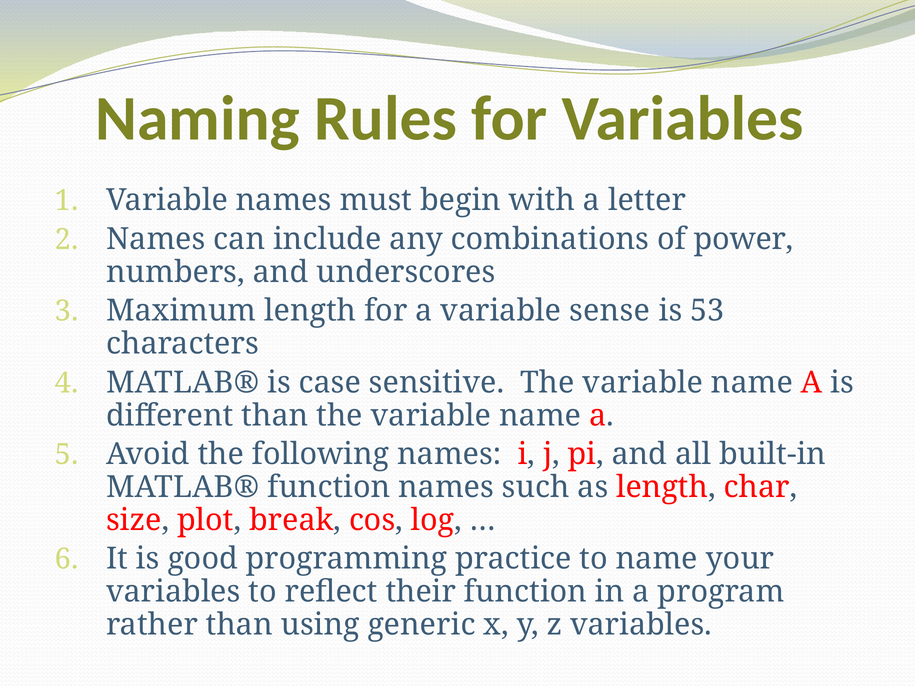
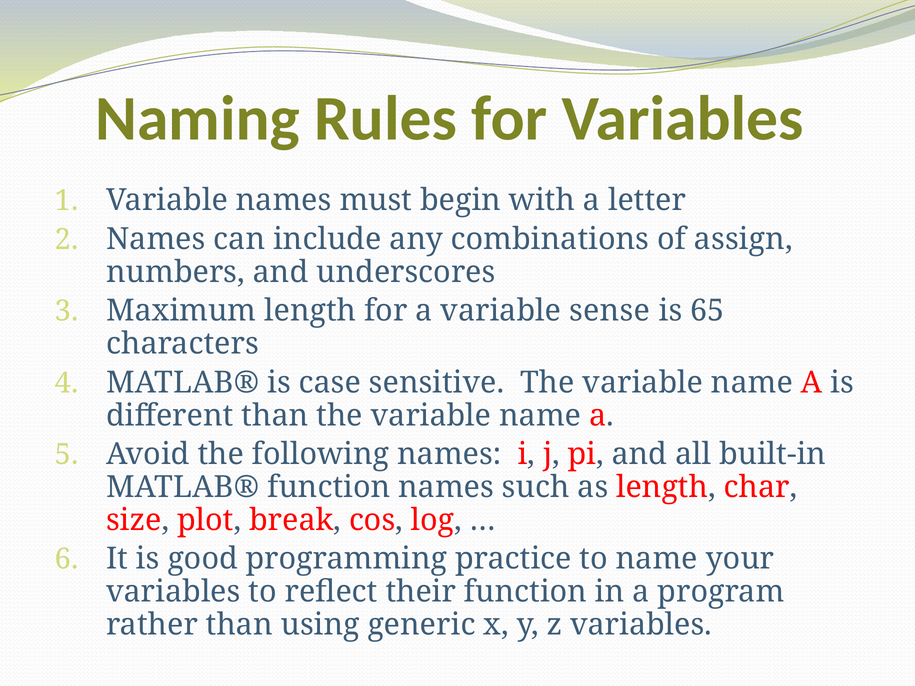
power: power -> assign
53: 53 -> 65
